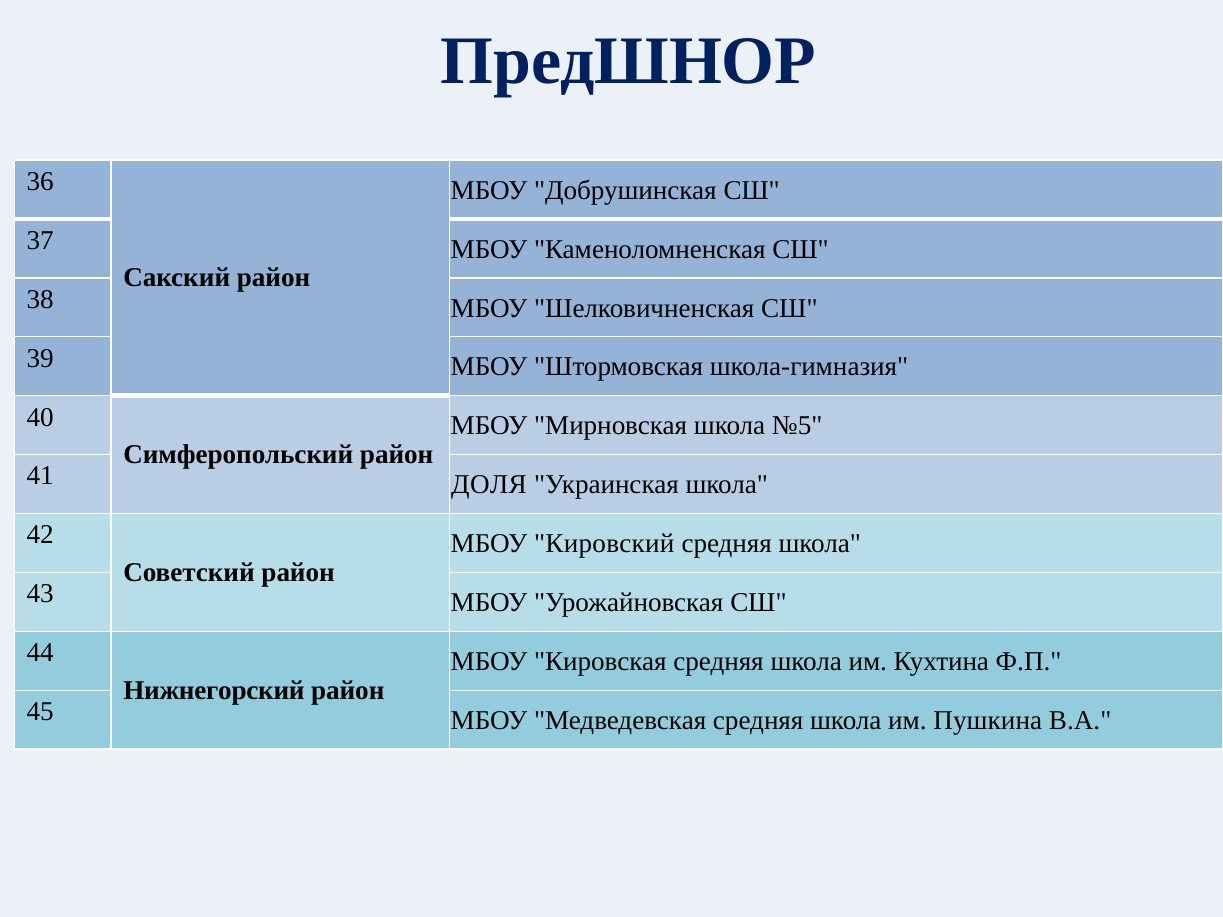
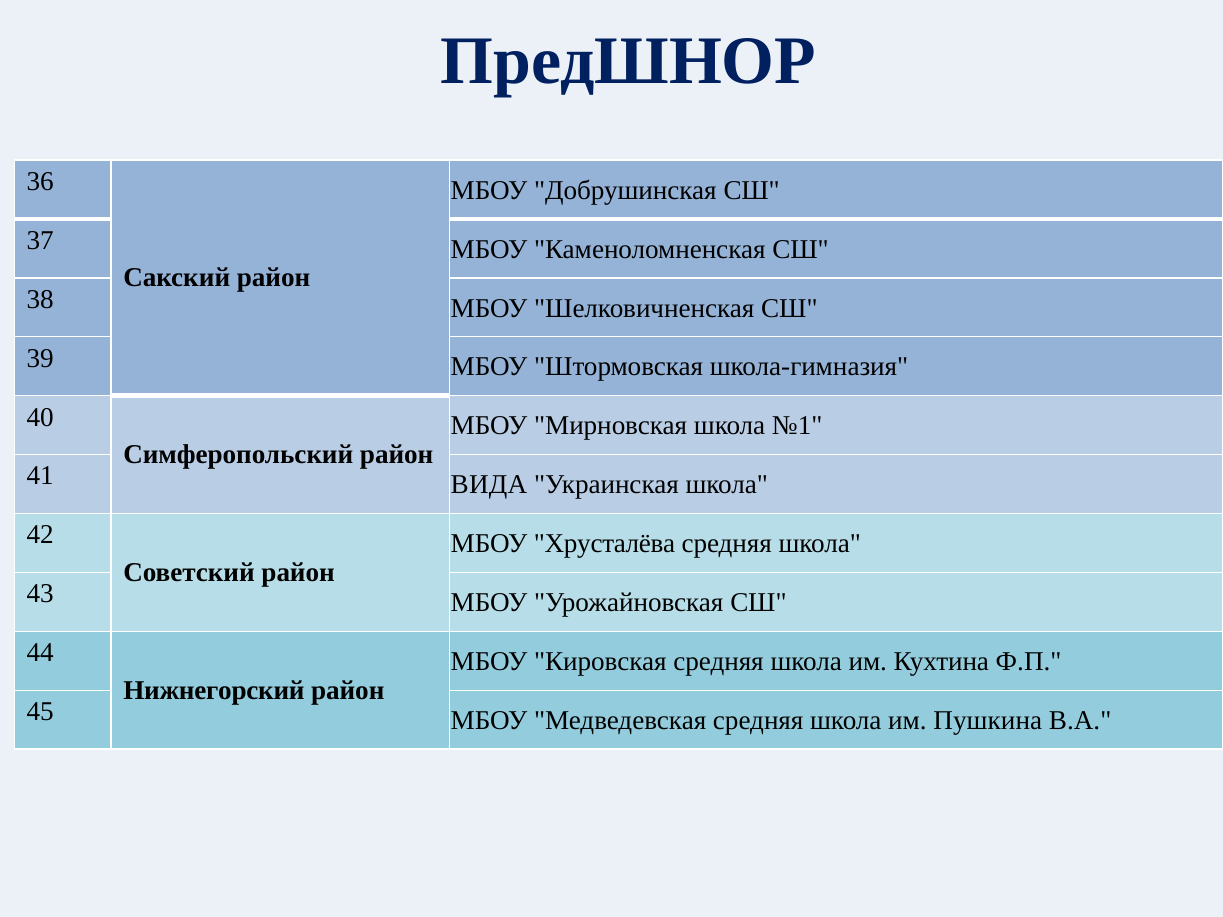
№5: №5 -> №1
ДОЛЯ: ДОЛЯ -> ВИДА
Кировский: Кировский -> Хрусталёва
